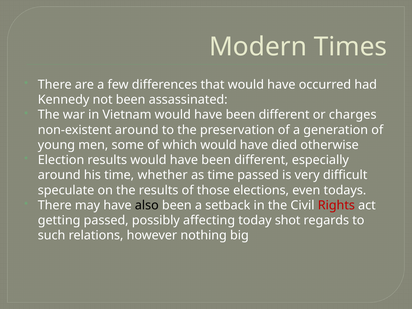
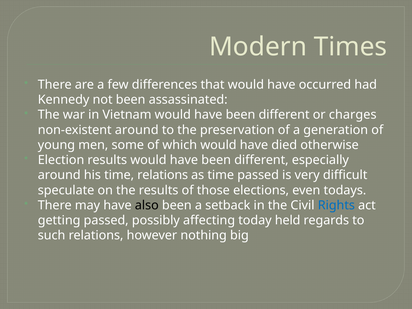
time whether: whether -> relations
Rights colour: red -> blue
shot: shot -> held
